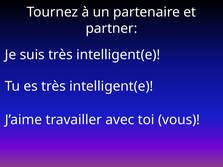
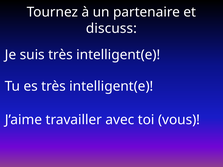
partner: partner -> discuss
